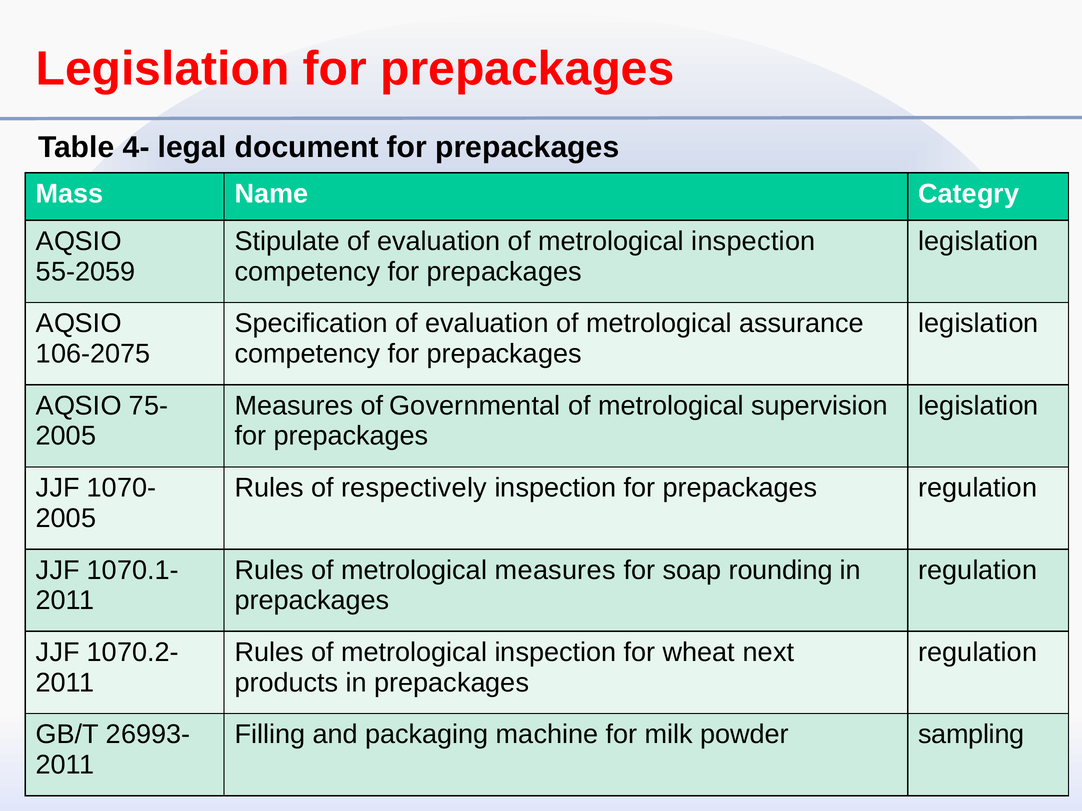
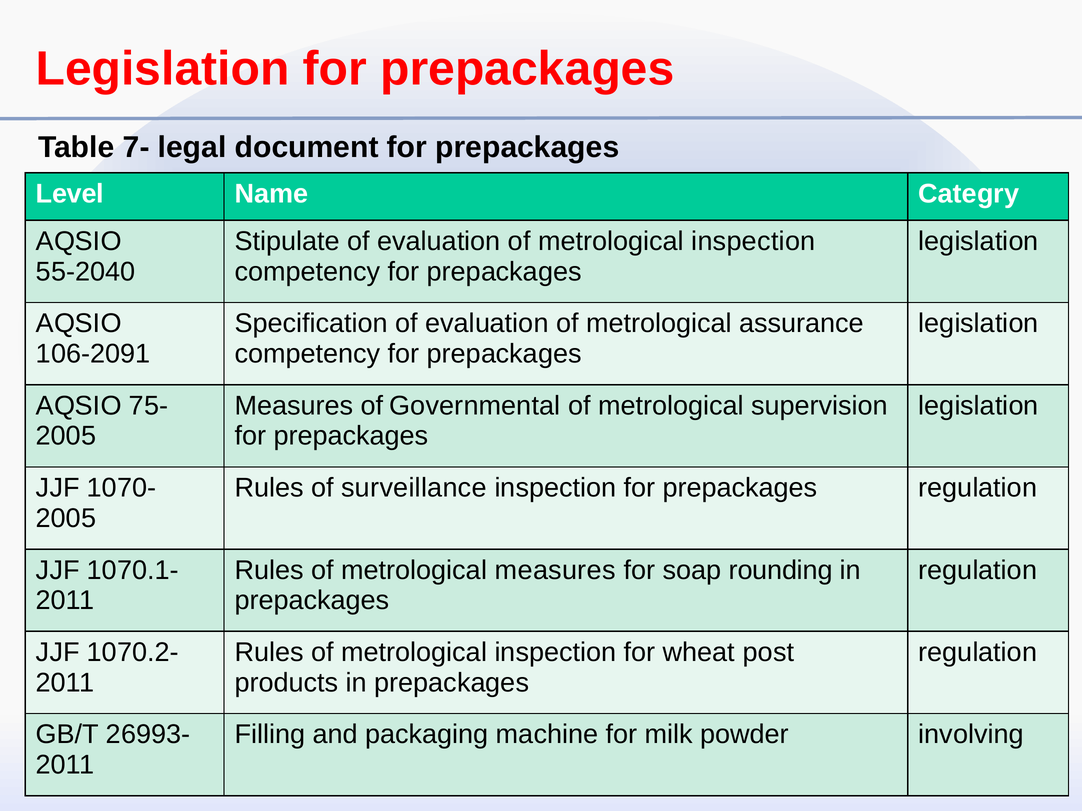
4-: 4- -> 7-
Mass: Mass -> Level
55-2059: 55-2059 -> 55-2040
106-2075: 106-2075 -> 106-2091
respectively: respectively -> surveillance
next: next -> post
sampling: sampling -> involving
